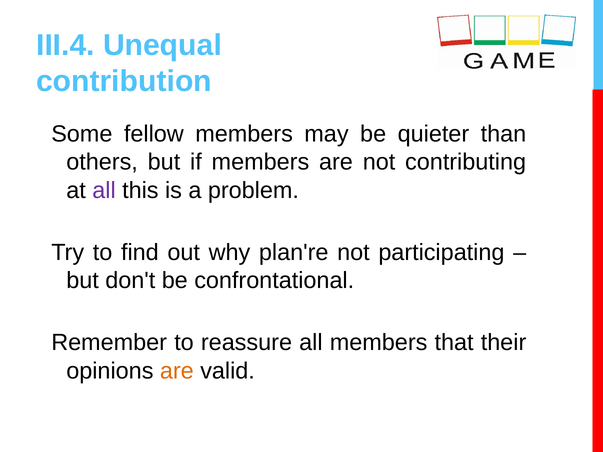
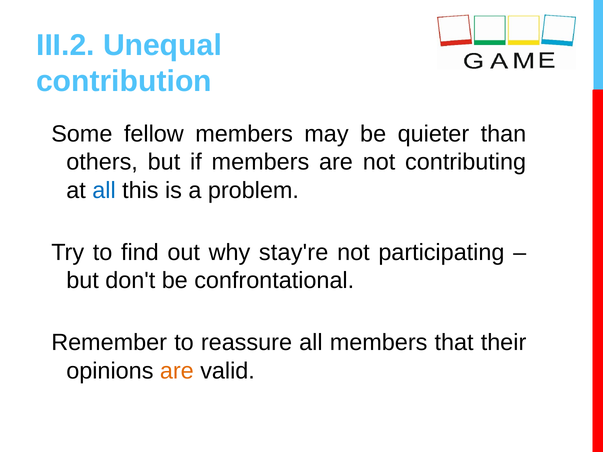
III.4: III.4 -> III.2
all at (104, 190) colour: purple -> blue
plan're: plan're -> stay're
